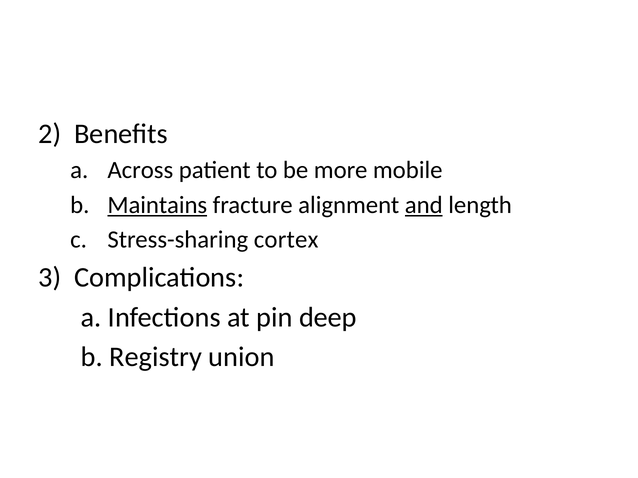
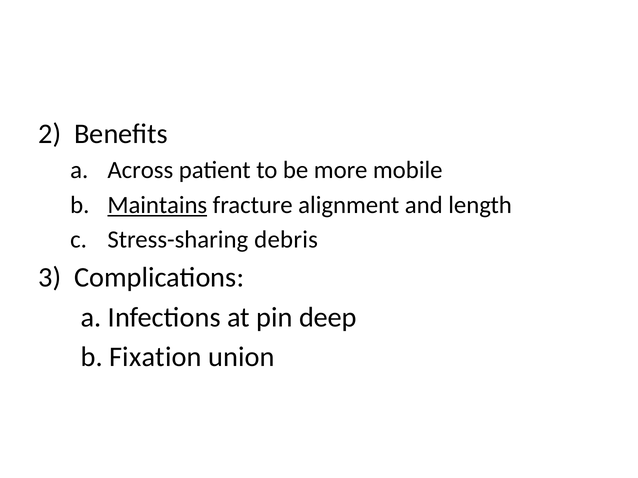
and underline: present -> none
cortex: cortex -> debris
Registry: Registry -> Fixation
